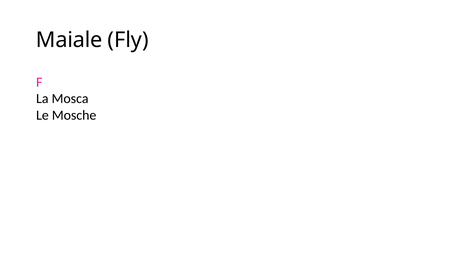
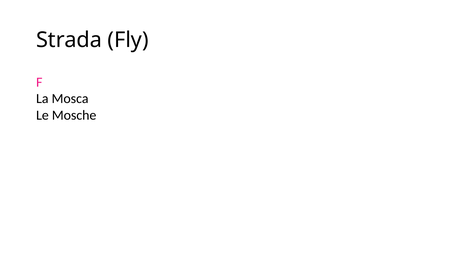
Maiale: Maiale -> Strada
